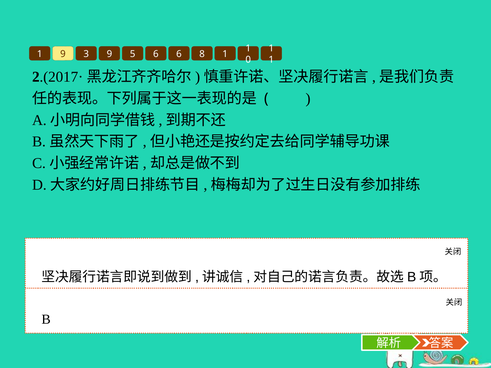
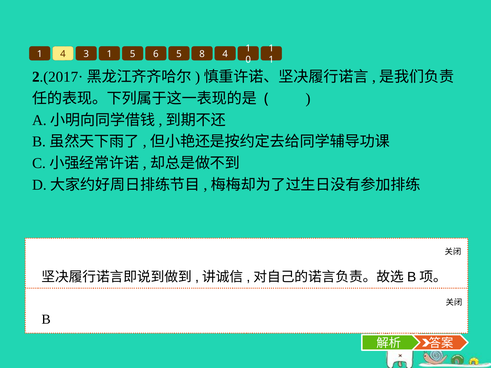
1 9: 9 -> 4
3 9: 9 -> 1
6 6: 6 -> 5
8 1: 1 -> 4
